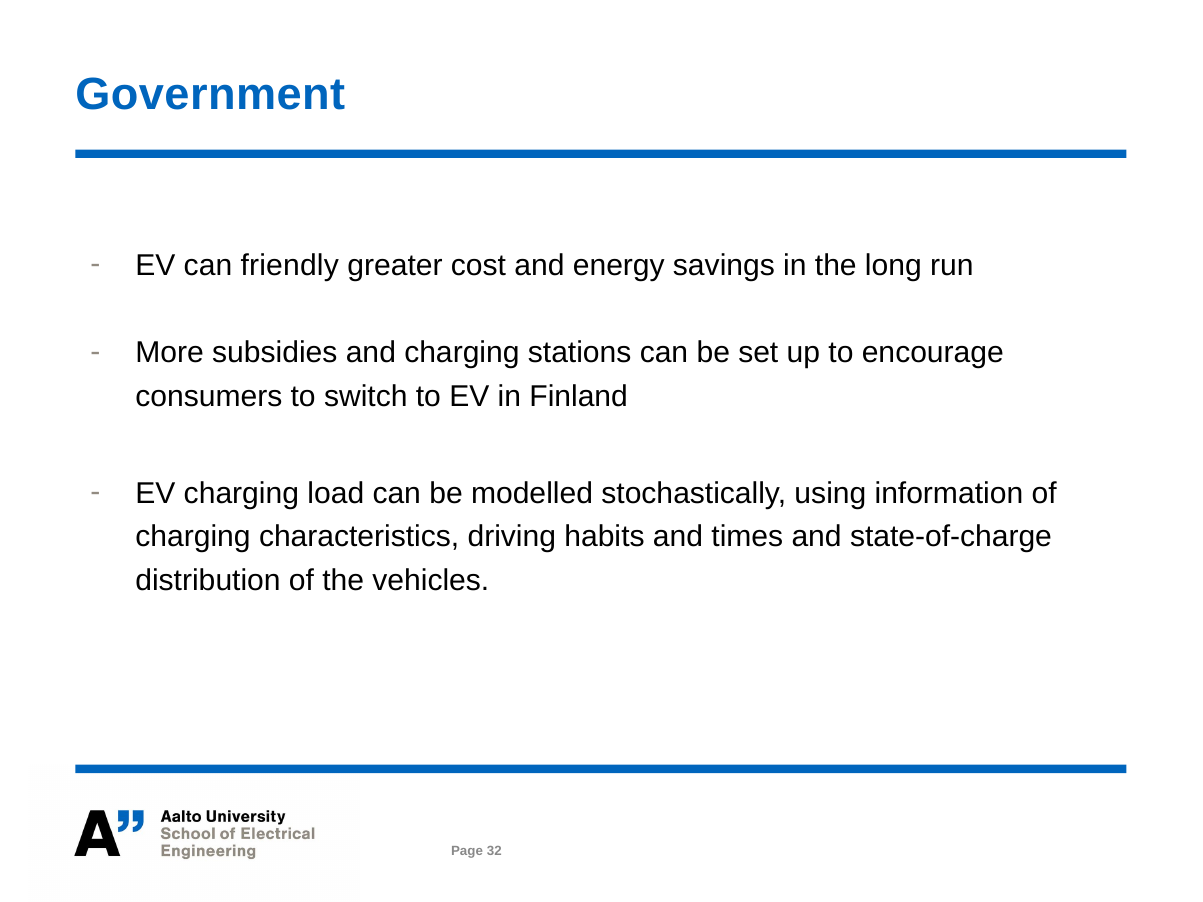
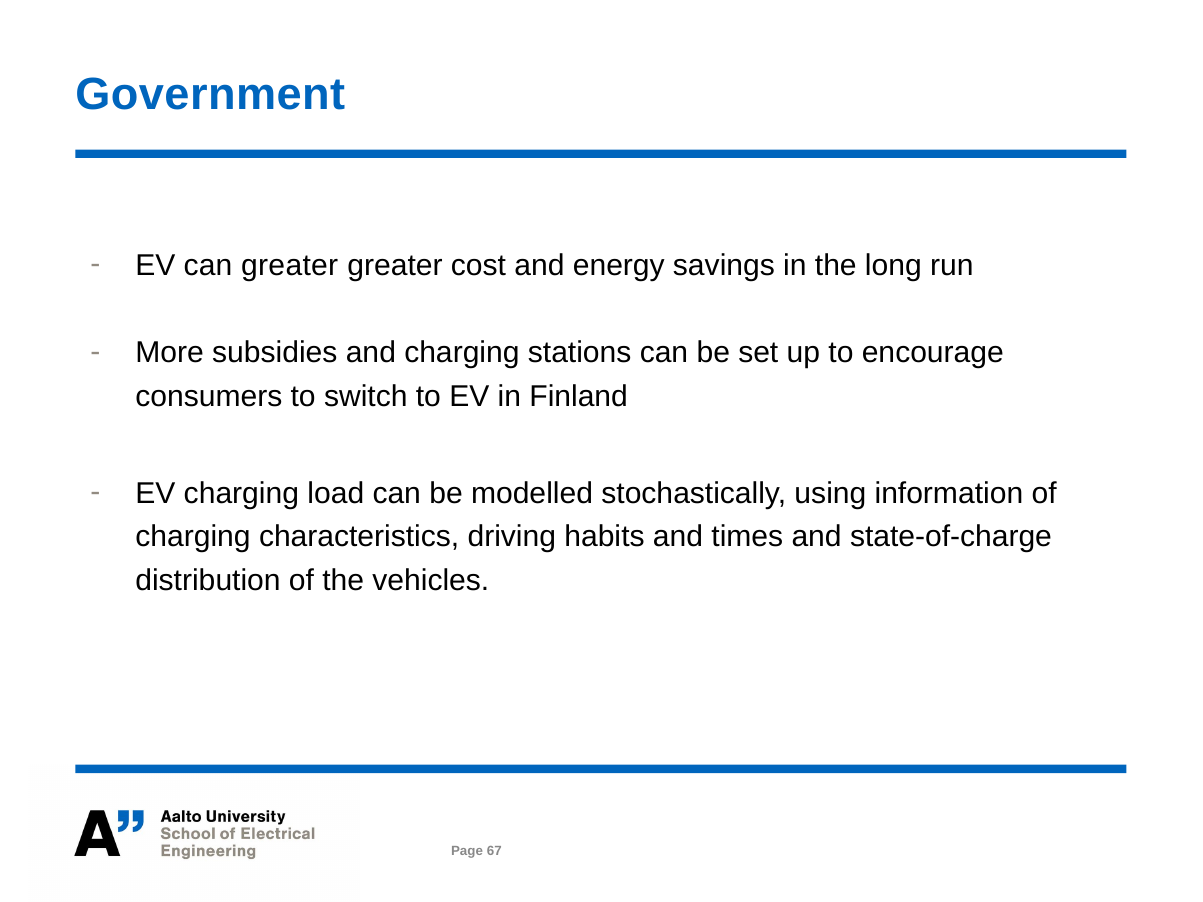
can friendly: friendly -> greater
32: 32 -> 67
